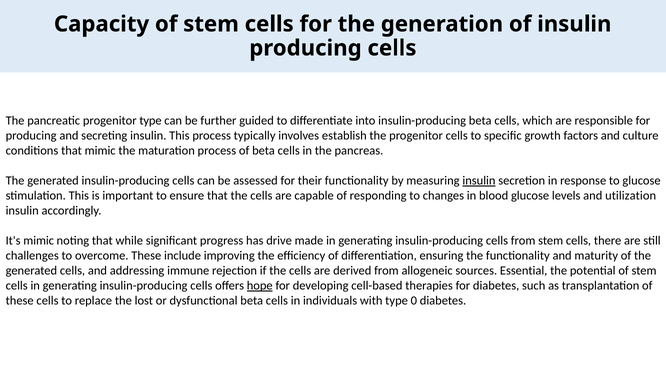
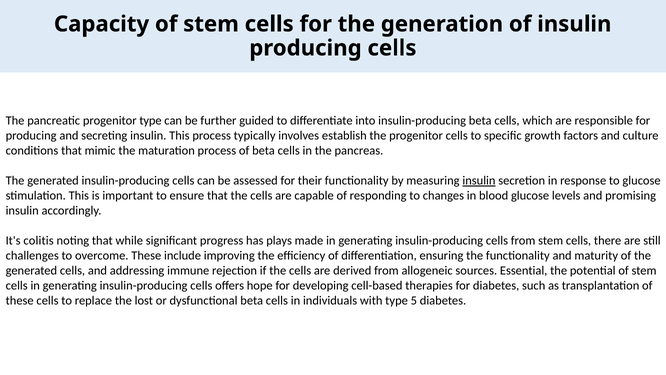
utilization: utilization -> promising
It's mimic: mimic -> colitis
drive: drive -> plays
hope underline: present -> none
0: 0 -> 5
